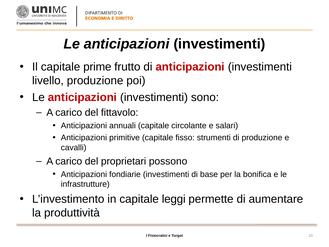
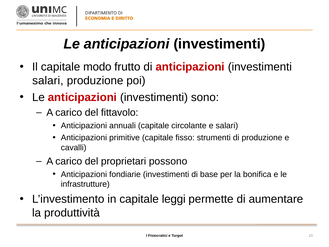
prime: prime -> modo
livello at (48, 81): livello -> salari
